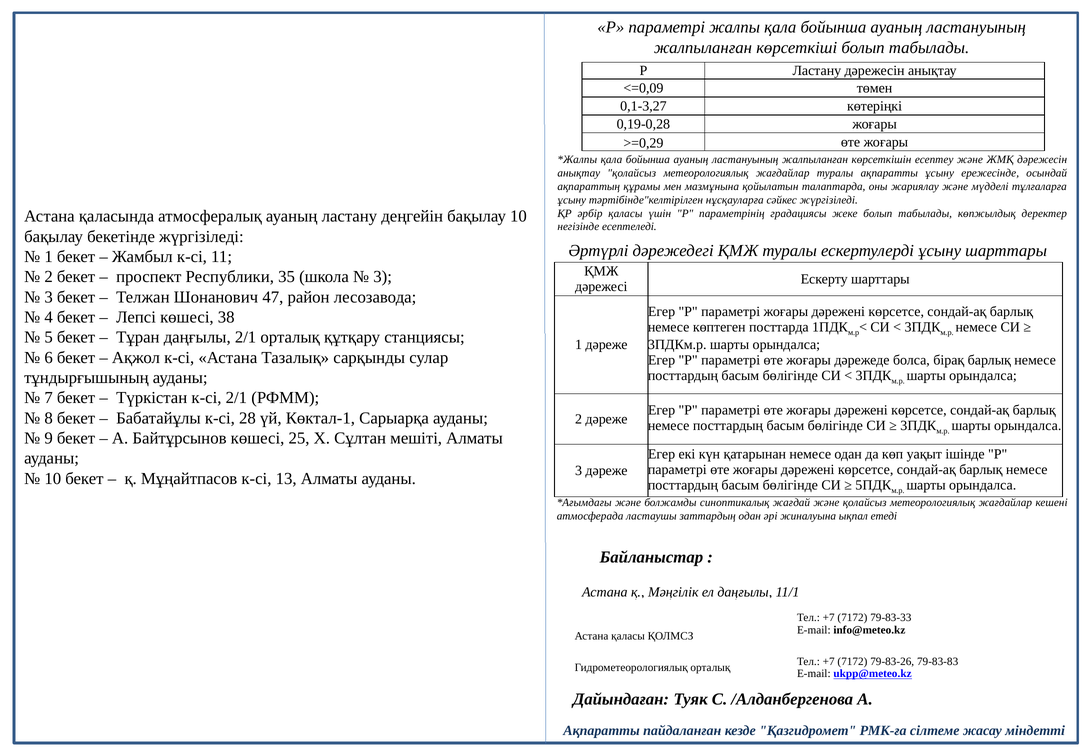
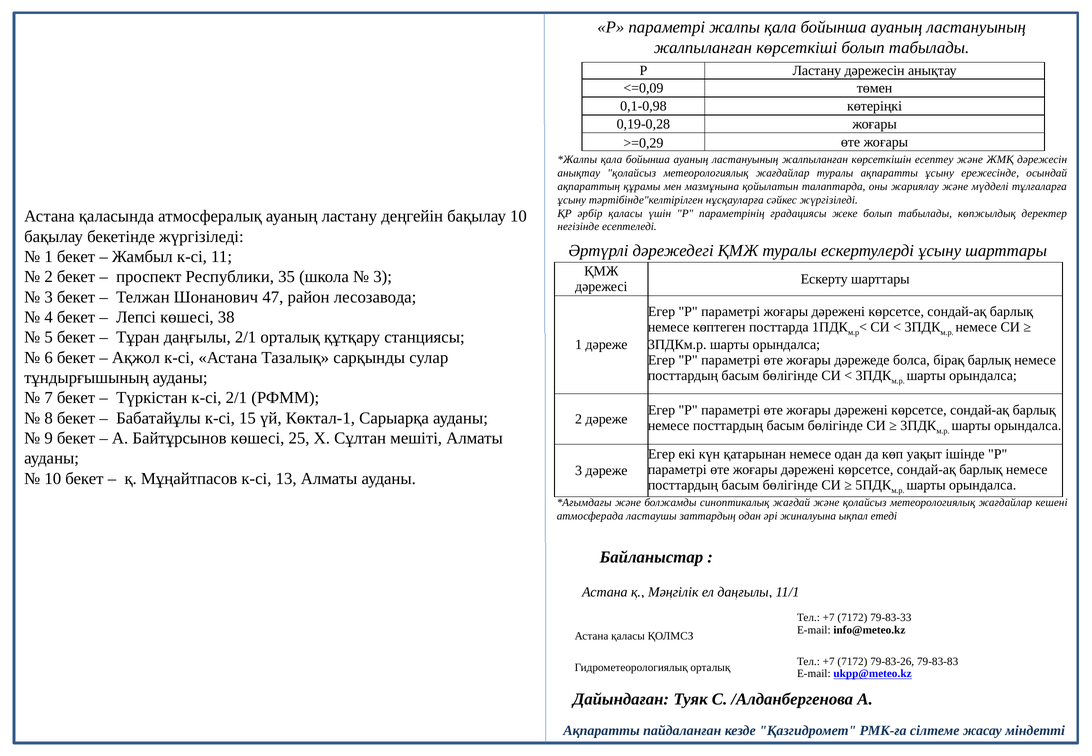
0,1-3,27: 0,1-3,27 -> 0,1-0,98
28: 28 -> 15
